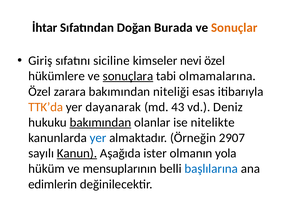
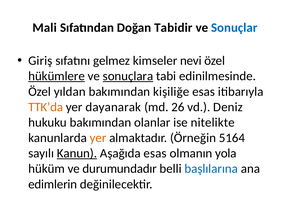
İhtar: İhtar -> Mali
Burada: Burada -> Tabidir
Sonuçlar colour: orange -> blue
siciline: siciline -> gelmez
hükümlere underline: none -> present
olmamalarına: olmamalarına -> edinilmesinde
zarara: zarara -> yıldan
niteliği: niteliği -> kişiliğe
43: 43 -> 26
bakımından at (100, 123) underline: present -> none
yer at (98, 138) colour: blue -> orange
2907: 2907 -> 5164
Aşağıda ister: ister -> esas
mensuplarının: mensuplarının -> durumundadır
